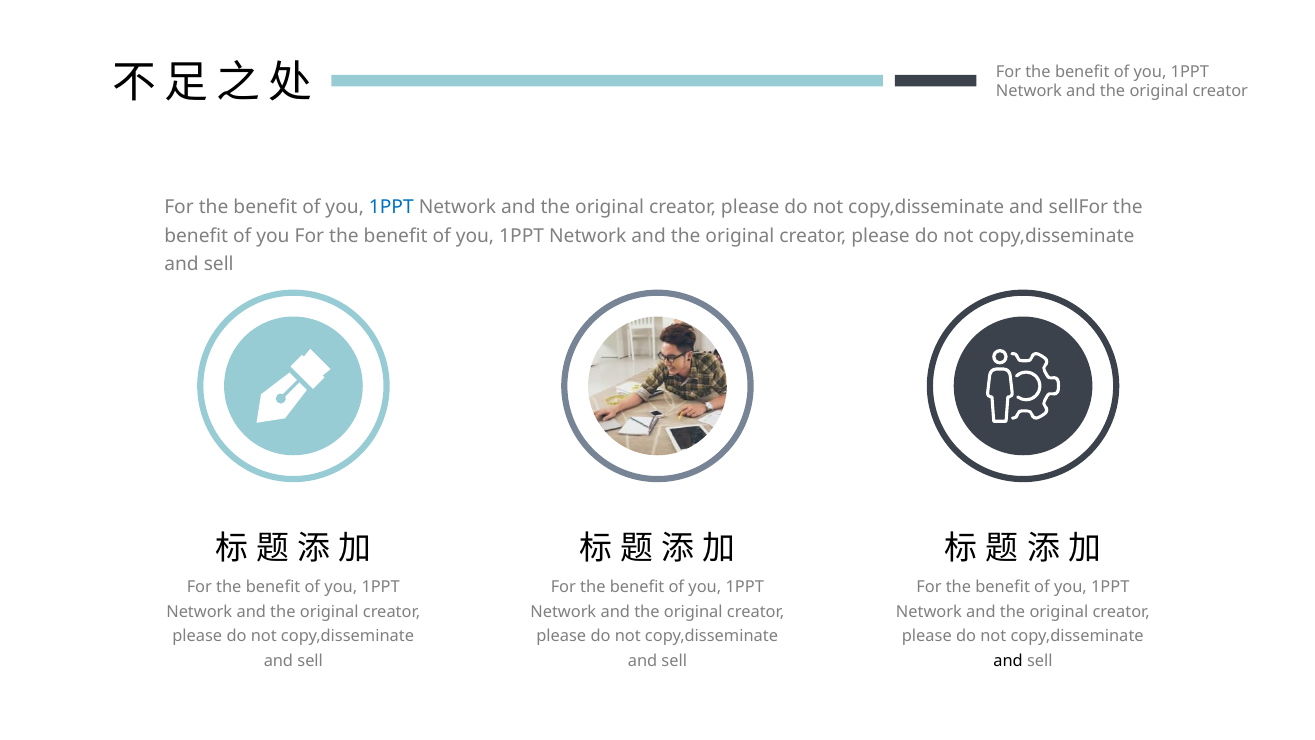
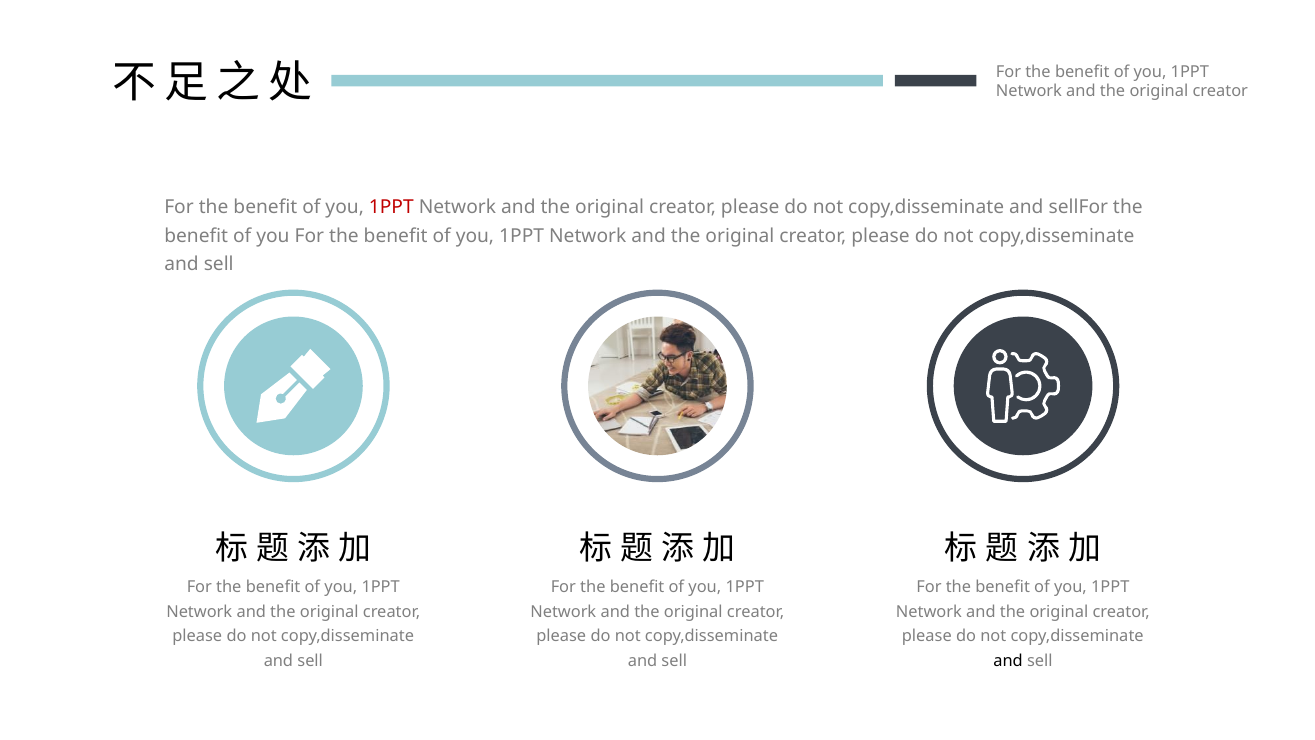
1PPT at (391, 207) colour: blue -> red
